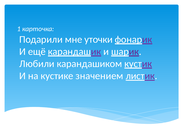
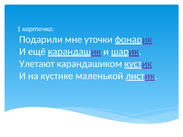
Любили: Любили -> Улетают
значением: значением -> маленькой
